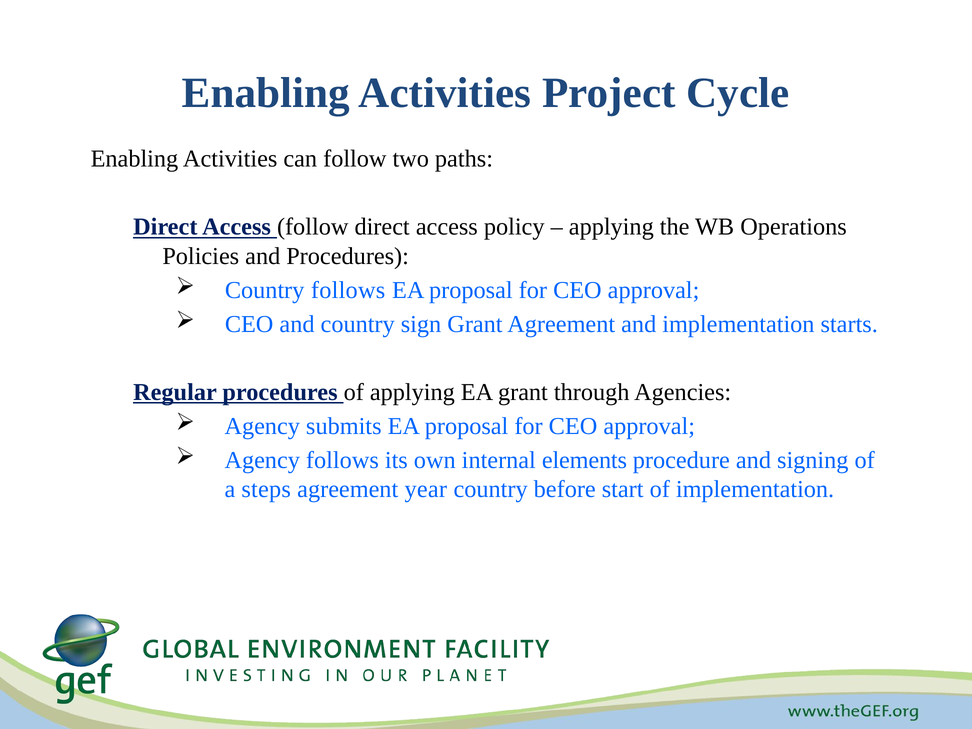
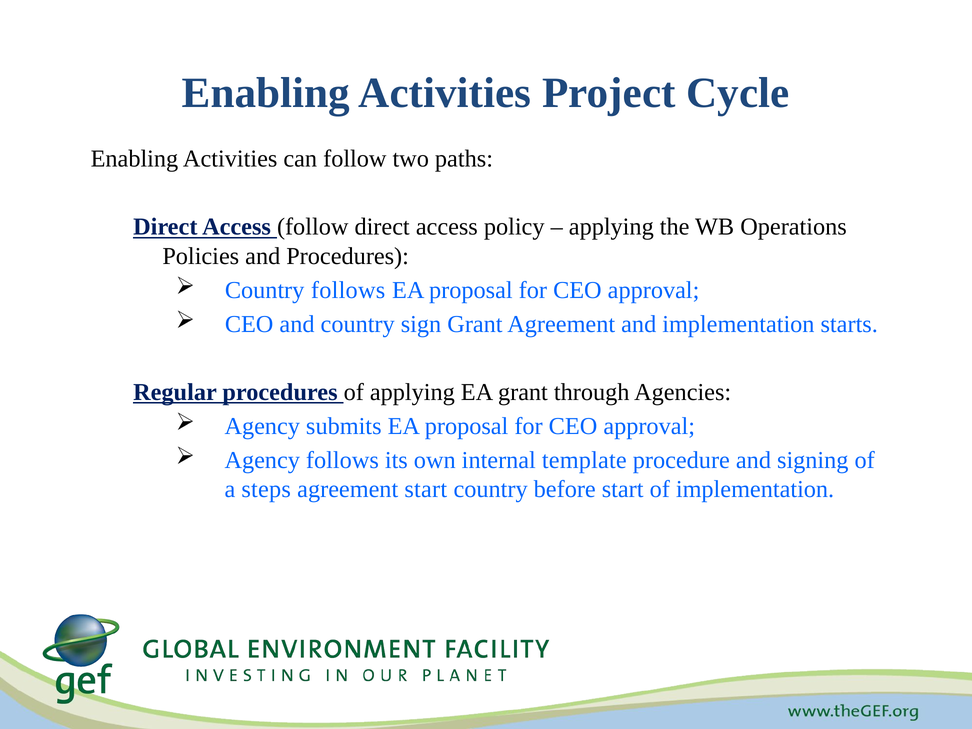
elements: elements -> template
agreement year: year -> start
